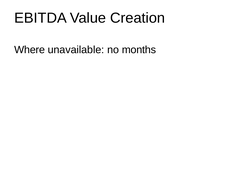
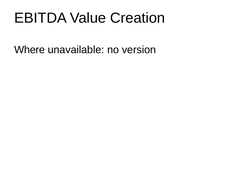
months: months -> version
